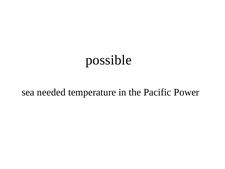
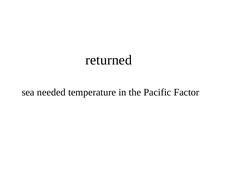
possible: possible -> returned
Power: Power -> Factor
